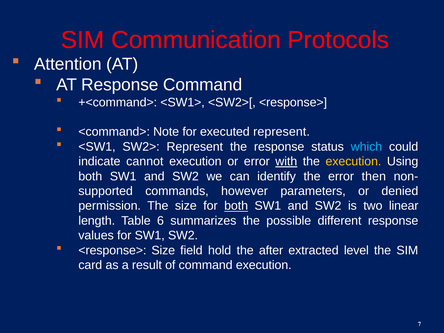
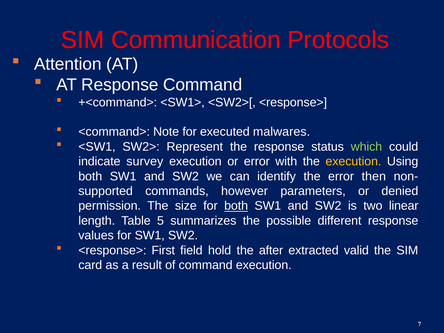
executed represent: represent -> malwares
which colour: light blue -> light green
cannot: cannot -> survey
with underline: present -> none
6: 6 -> 5
<response> Size: Size -> First
level: level -> valid
